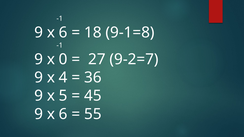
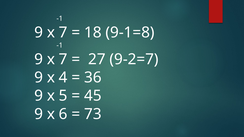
6 at (63, 32): 6 -> 7
0 at (63, 59): 0 -> 7
55: 55 -> 73
